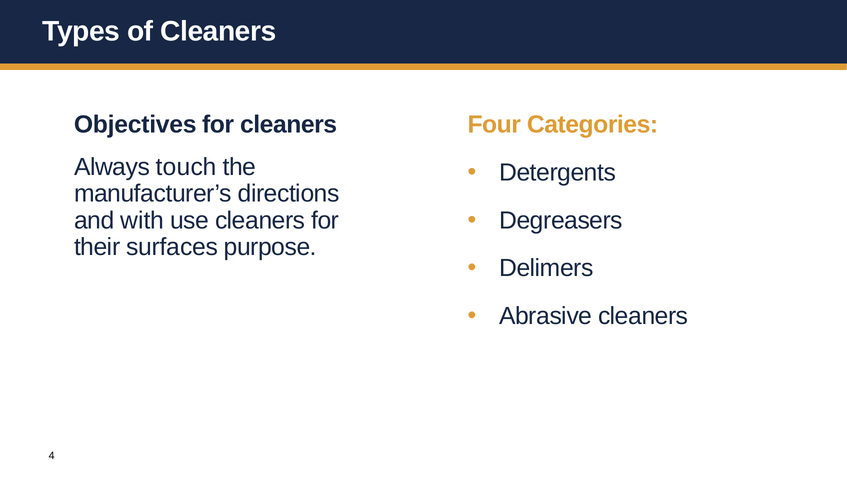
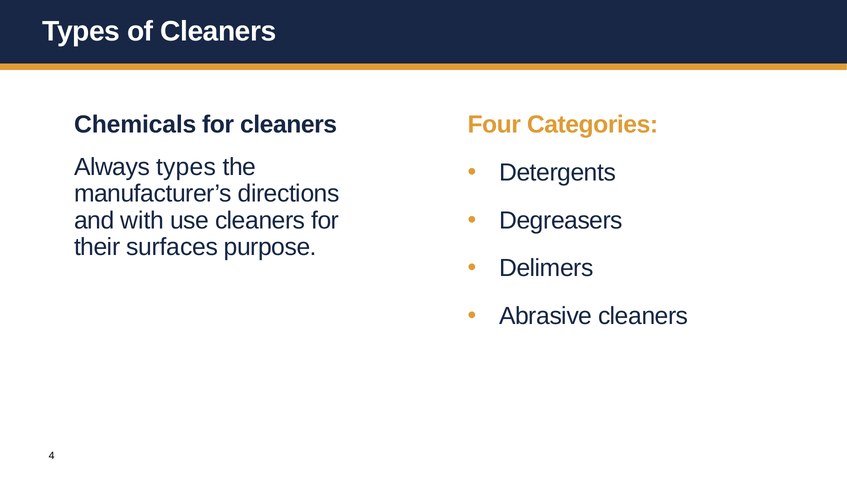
Objectives: Objectives -> Chemicals
Always touch: touch -> types
